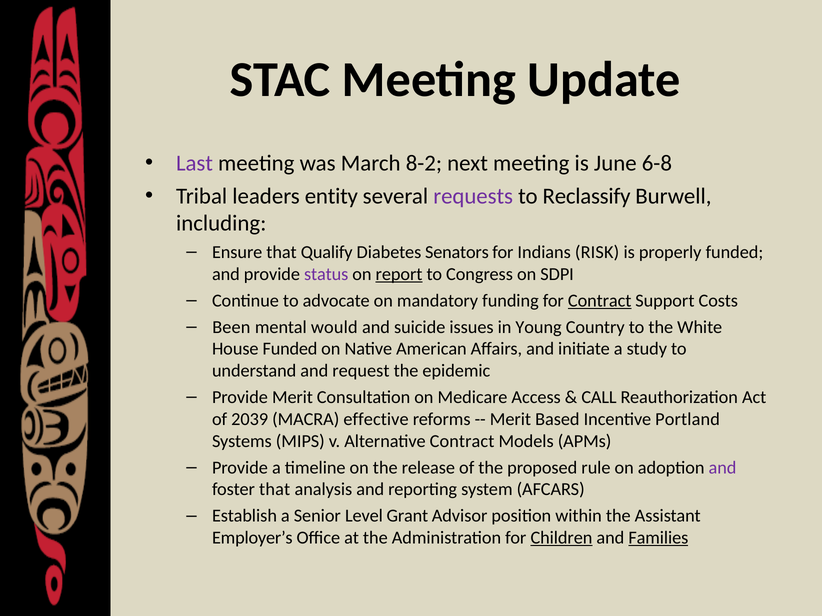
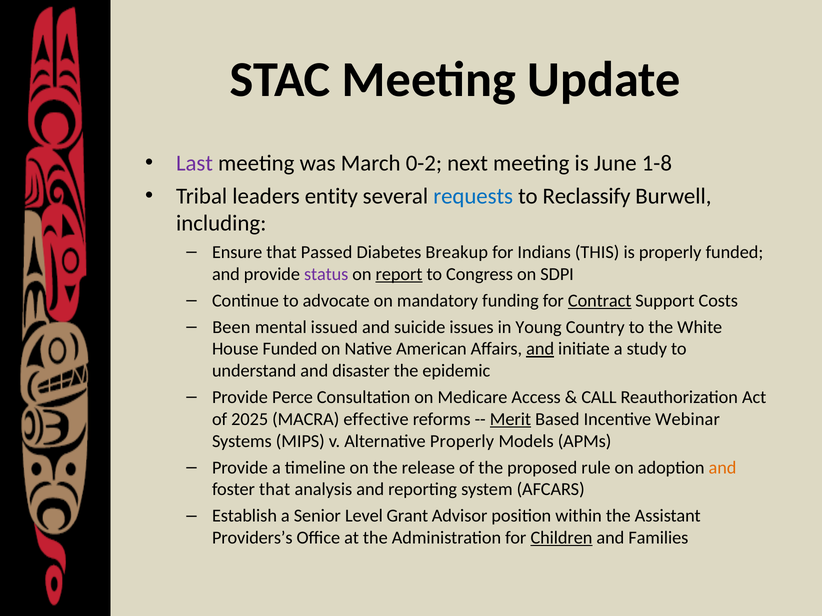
8-2: 8-2 -> 0-2
6-8: 6-8 -> 1-8
requests colour: purple -> blue
Qualify: Qualify -> Passed
Senators: Senators -> Breakup
RISK: RISK -> THIS
would: would -> issued
and at (540, 349) underline: none -> present
request: request -> disaster
Provide Merit: Merit -> Perce
2039: 2039 -> 2025
Merit at (510, 420) underline: none -> present
Portland: Portland -> Webinar
Alternative Contract: Contract -> Properly
and at (723, 468) colour: purple -> orange
Employer’s: Employer’s -> Providers’s
Families underline: present -> none
